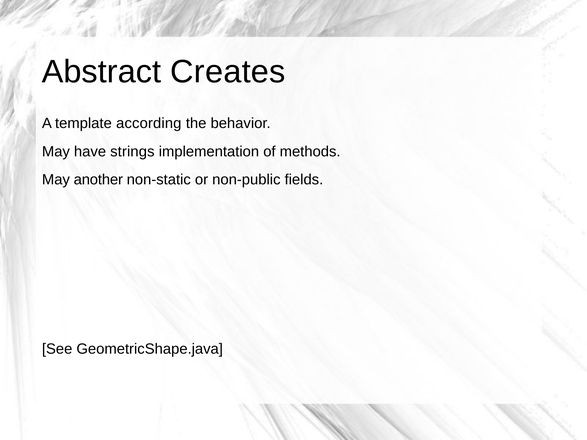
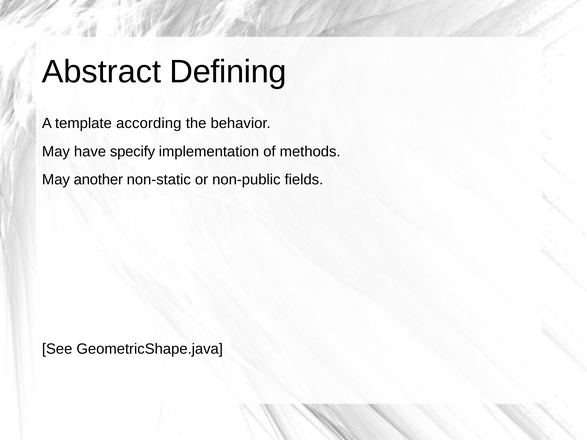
Creates: Creates -> Defining
strings: strings -> specify
